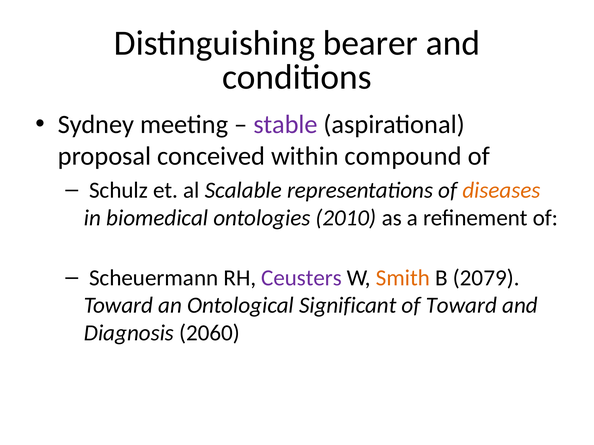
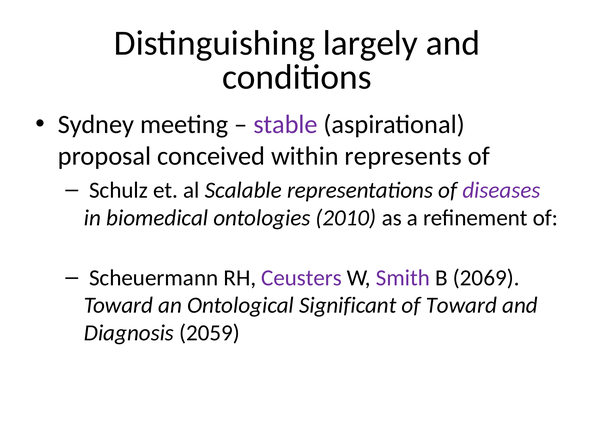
bearer: bearer -> largely
compound: compound -> represents
diseases colour: orange -> purple
Smith colour: orange -> purple
2079: 2079 -> 2069
2060: 2060 -> 2059
